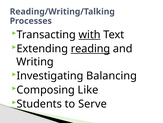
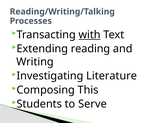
reading underline: present -> none
Balancing: Balancing -> Literature
Like: Like -> This
